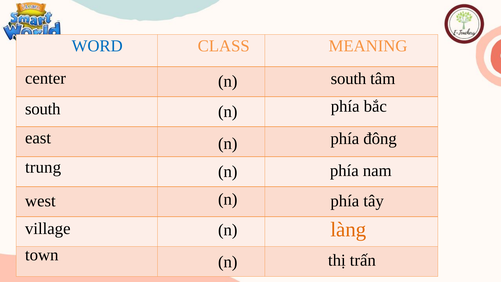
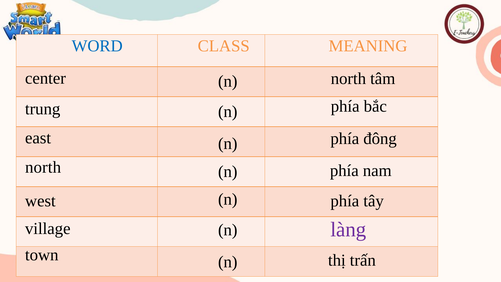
south at (348, 79): south -> north
south at (43, 109): south -> trung
trung at (43, 167): trung -> north
làng colour: orange -> purple
